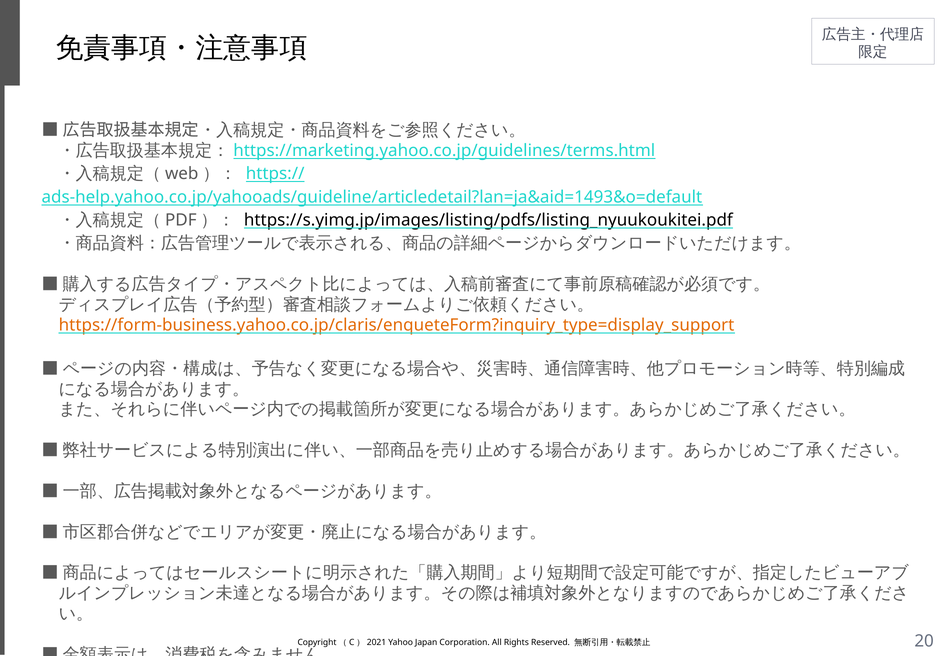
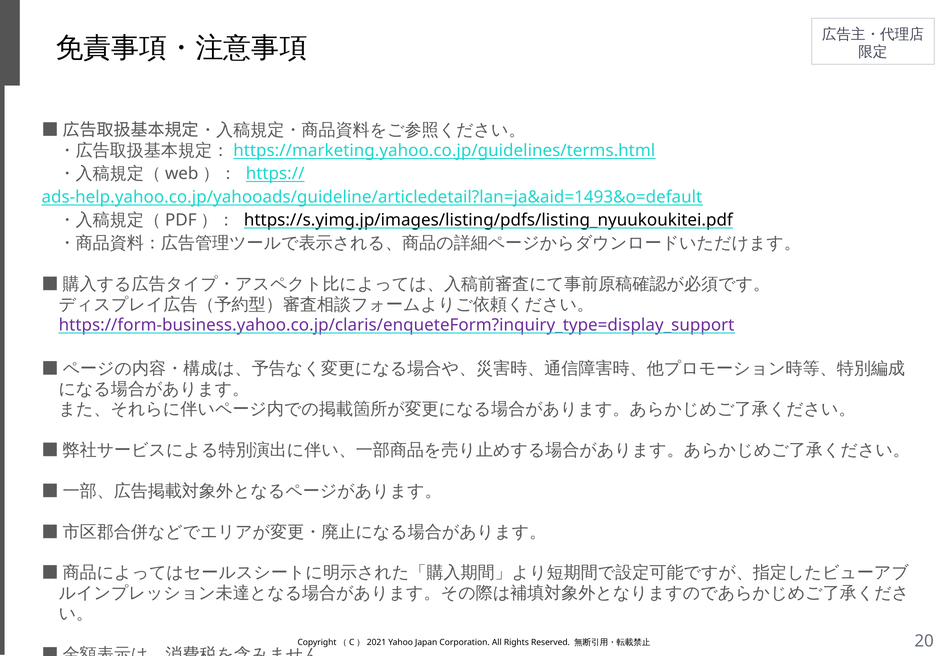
https://form-business.yahoo.co.jp/claris/enqueteForm?inquiry_type=display_support colour: orange -> purple
